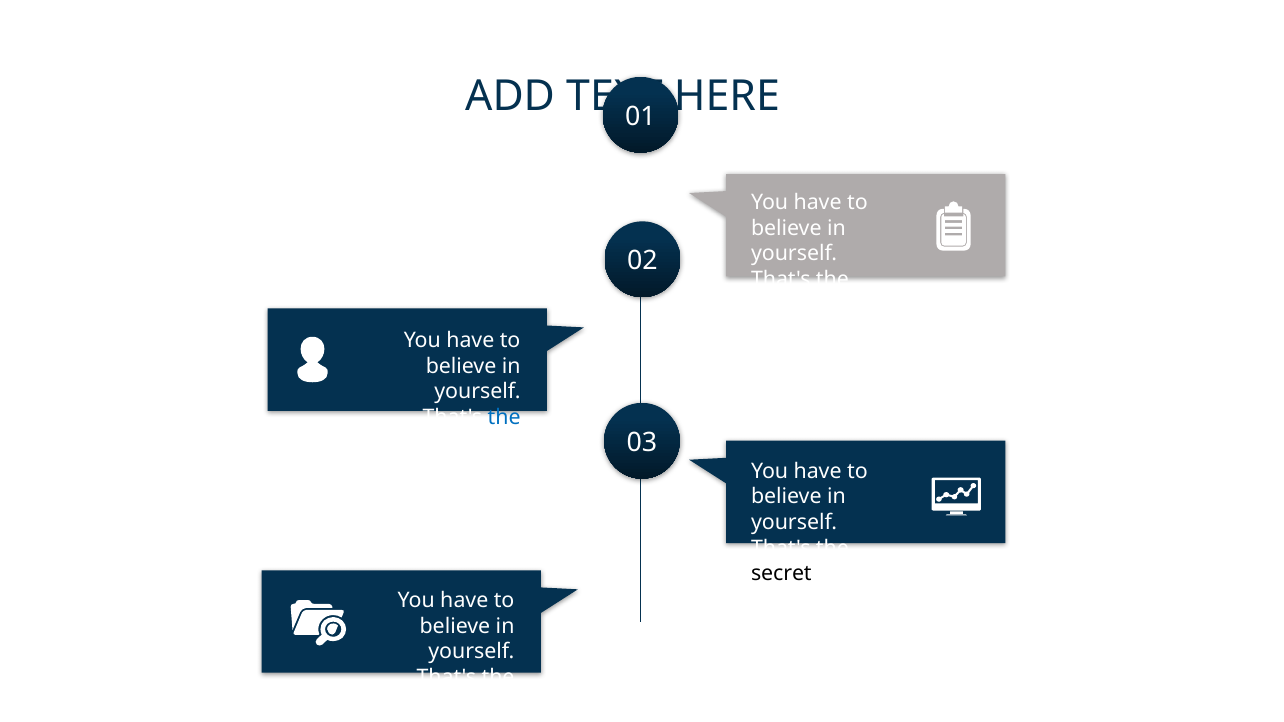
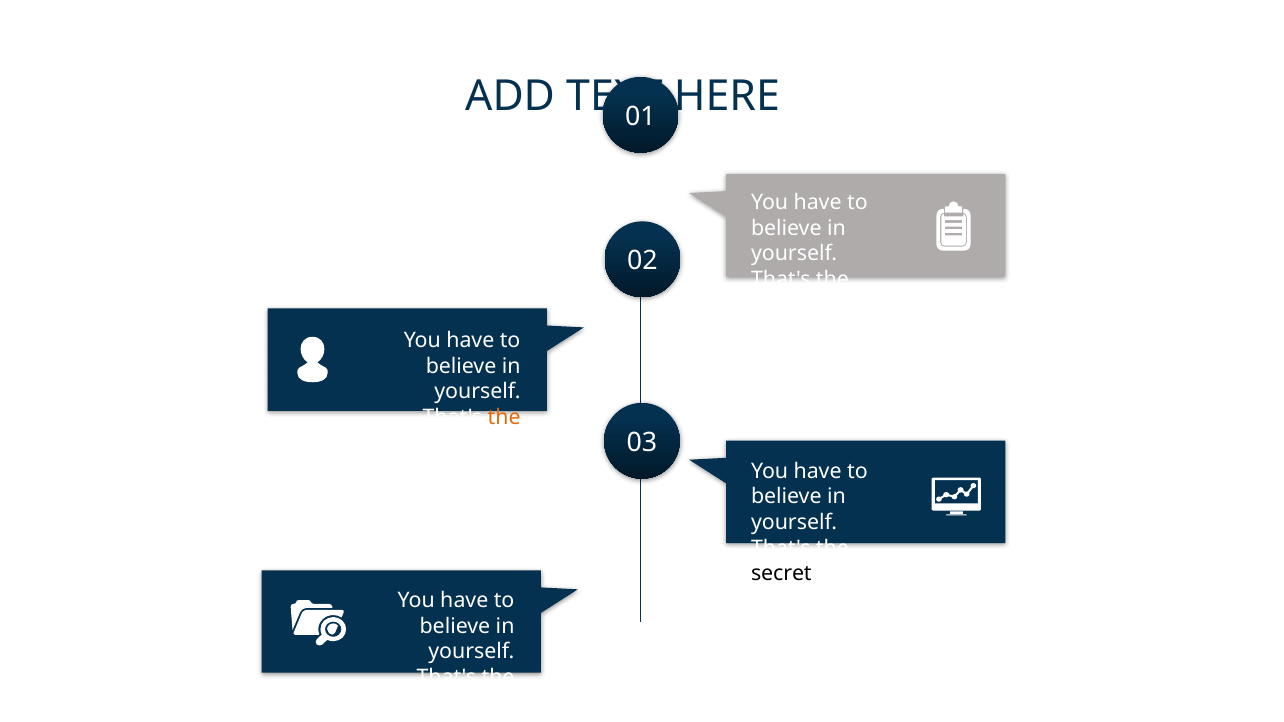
the at (504, 418) colour: blue -> orange
